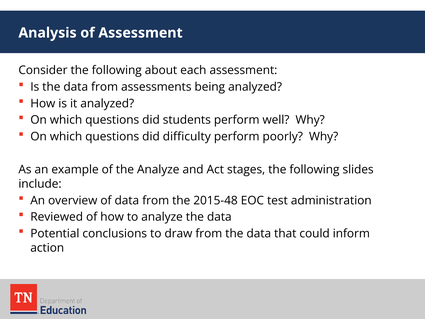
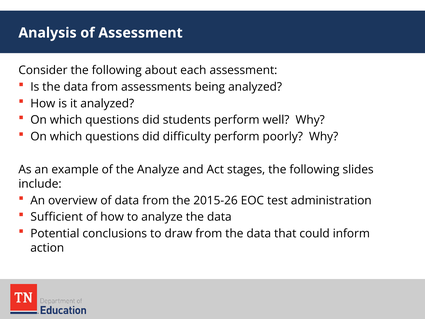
2015-48: 2015-48 -> 2015-26
Reviewed: Reviewed -> Sufficient
